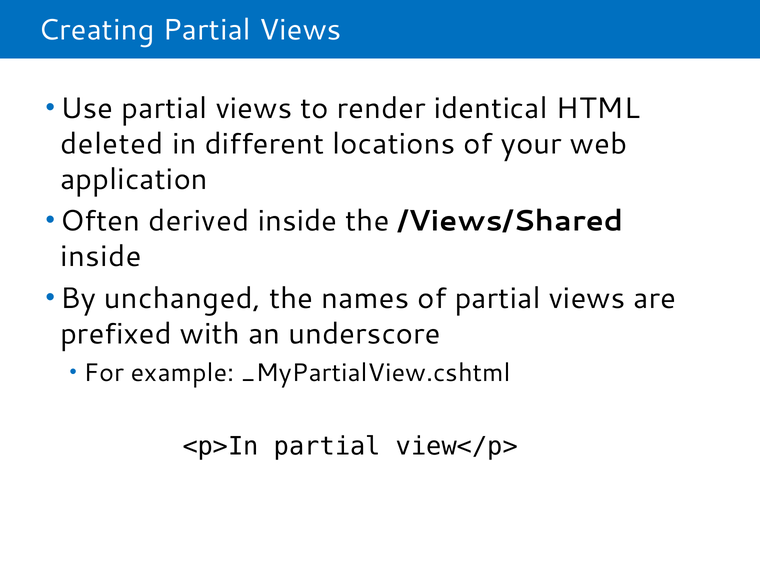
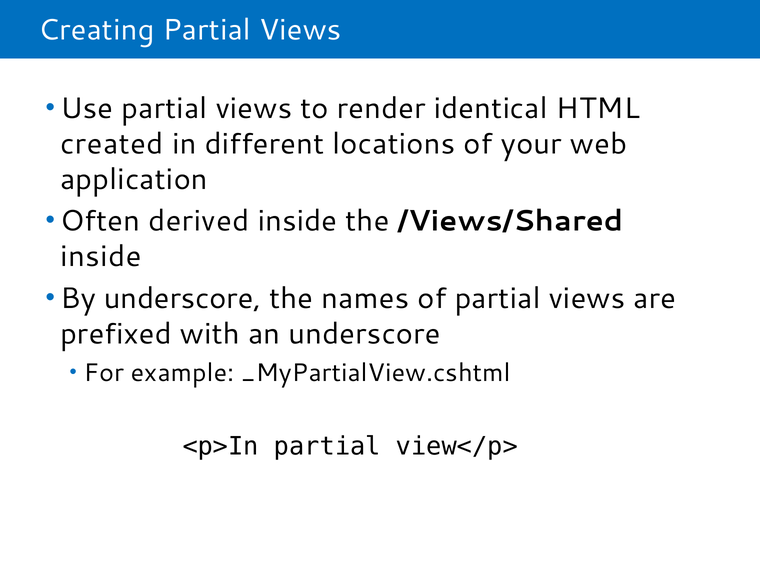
deleted: deleted -> created
By unchanged: unchanged -> underscore
